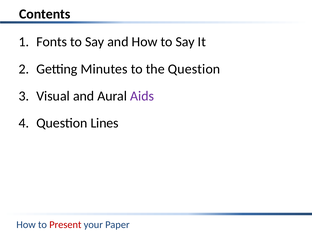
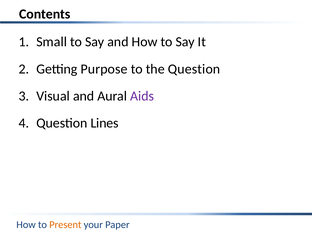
Fonts: Fonts -> Small
Minutes: Minutes -> Purpose
Present colour: red -> orange
